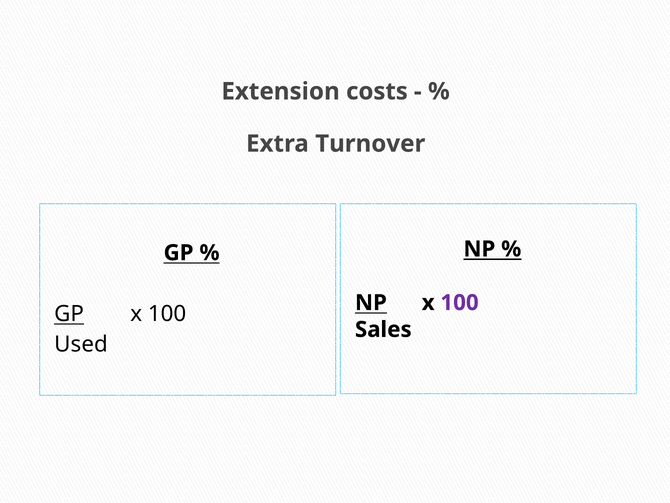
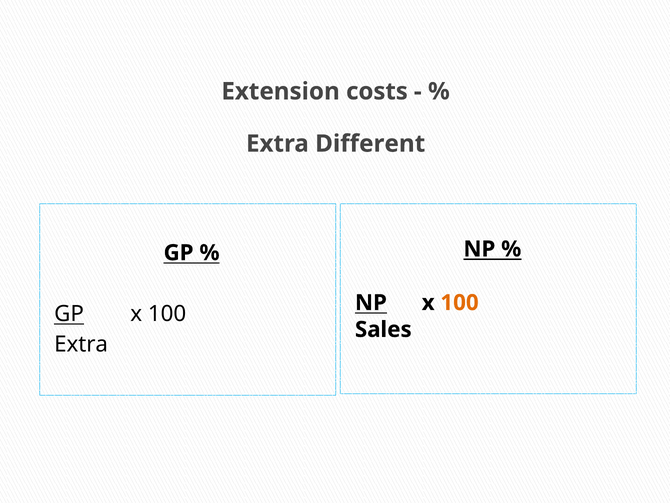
Turnover: Turnover -> Different
100 at (460, 302) colour: purple -> orange
Used at (81, 344): Used -> Extra
